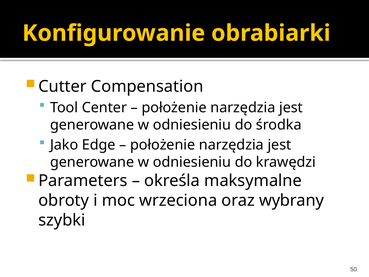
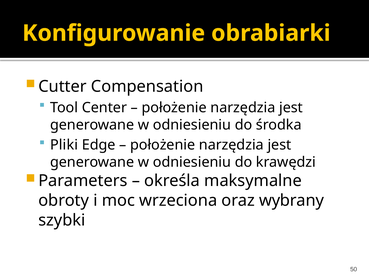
Jako: Jako -> Pliki
